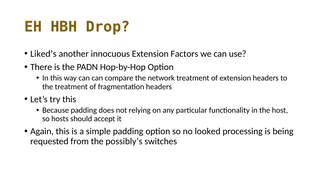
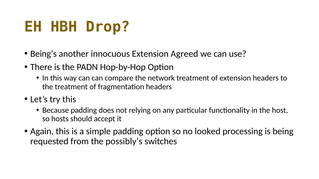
Liked’s: Liked’s -> Being’s
Factors: Factors -> Agreed
